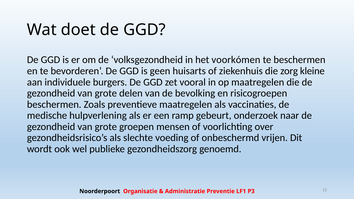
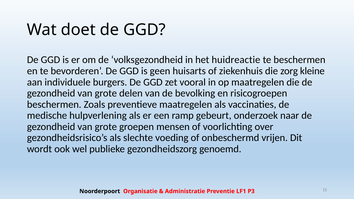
voorkómen: voorkómen -> huidreactie
